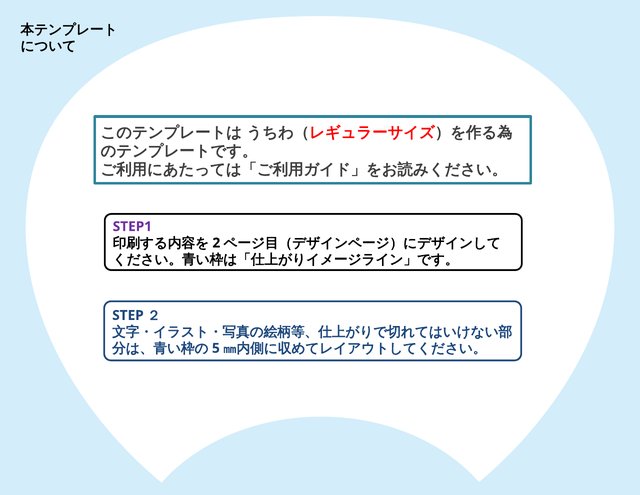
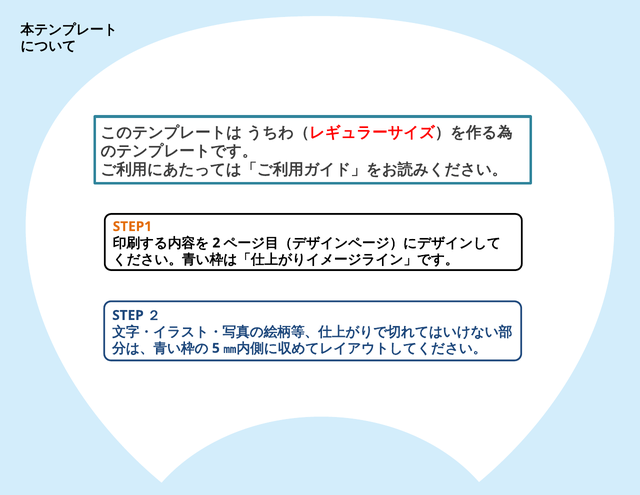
STEP1 colour: purple -> orange
